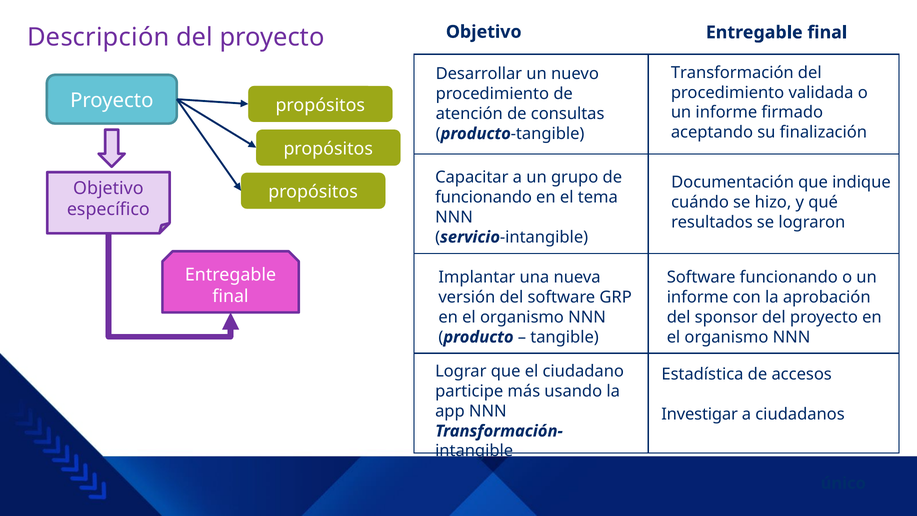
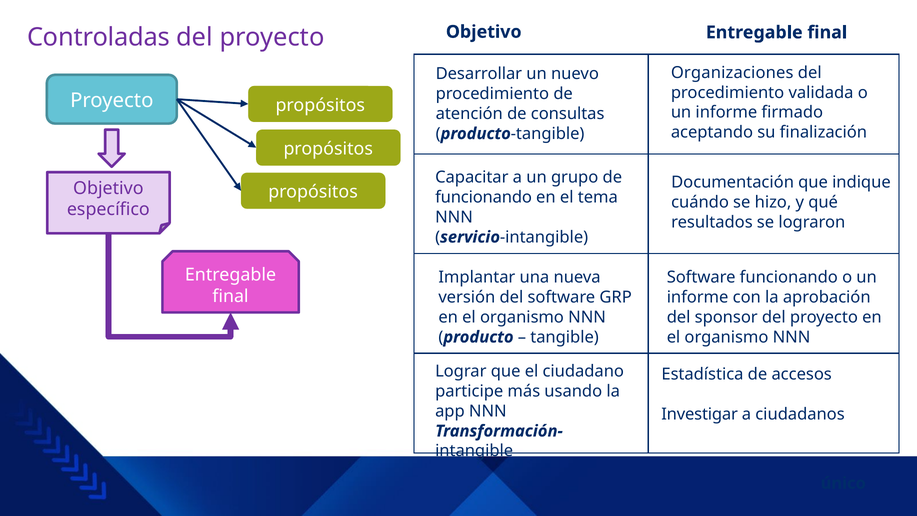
Descripción: Descripción -> Controladas
Transformación: Transformación -> Organizaciones
